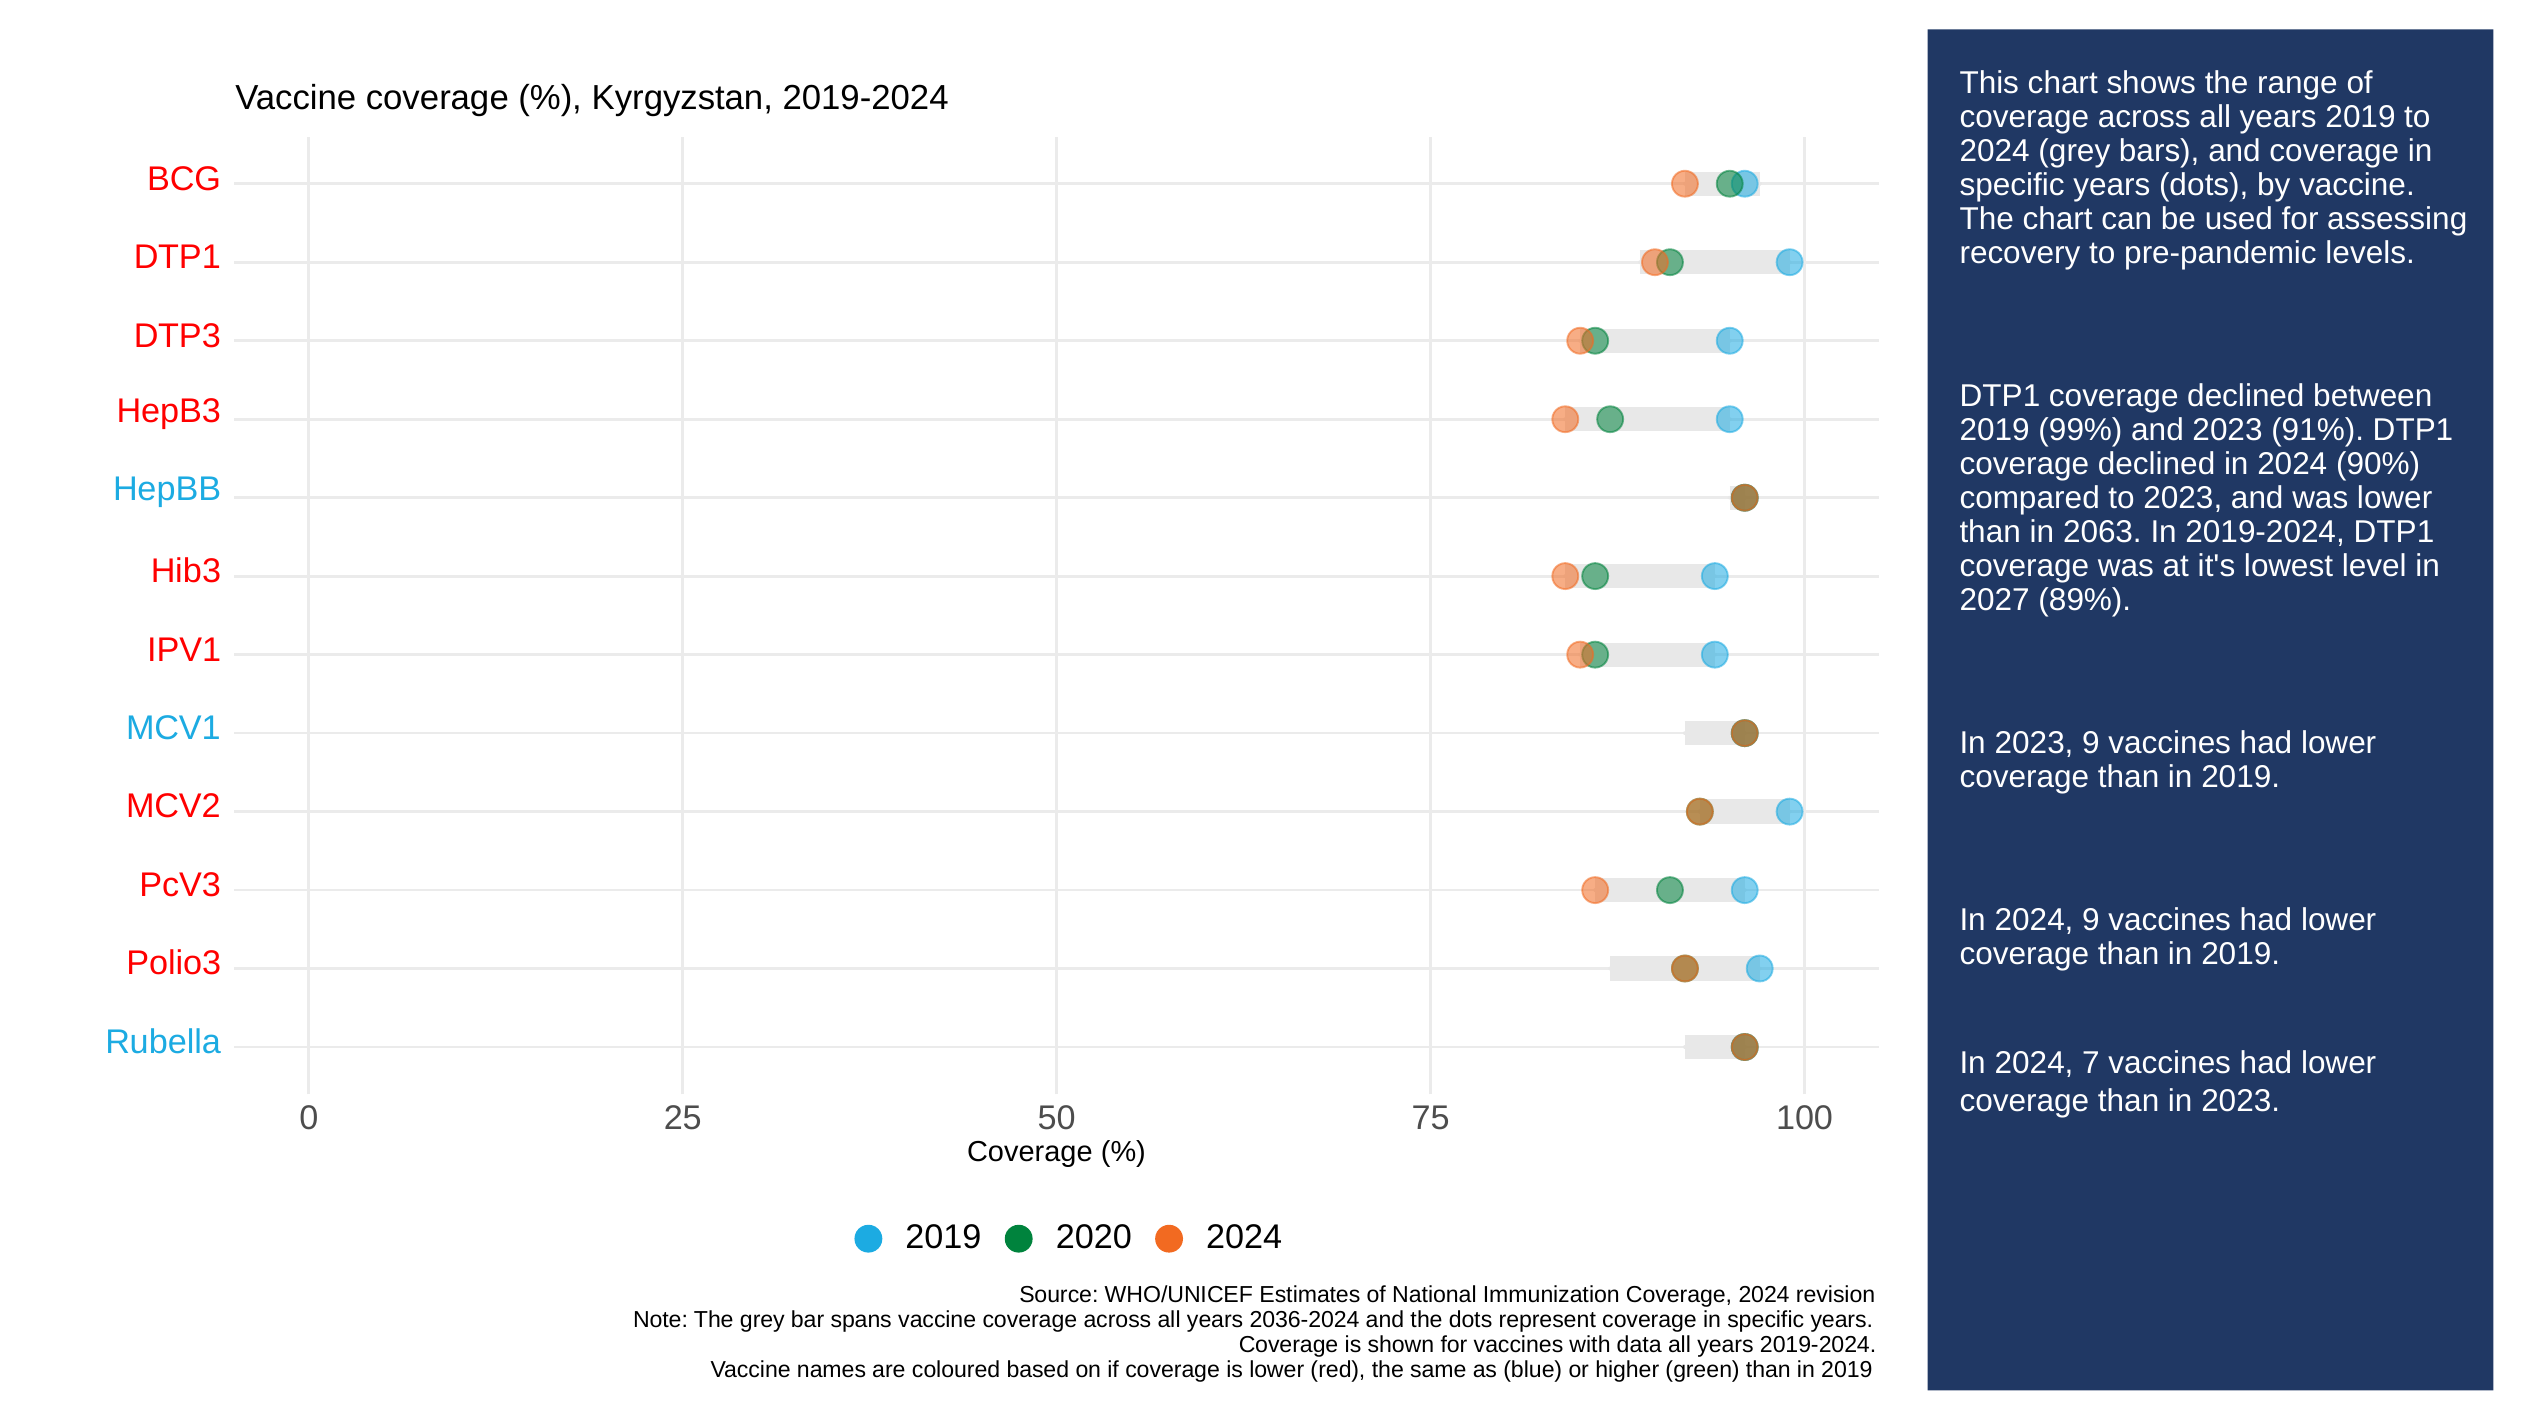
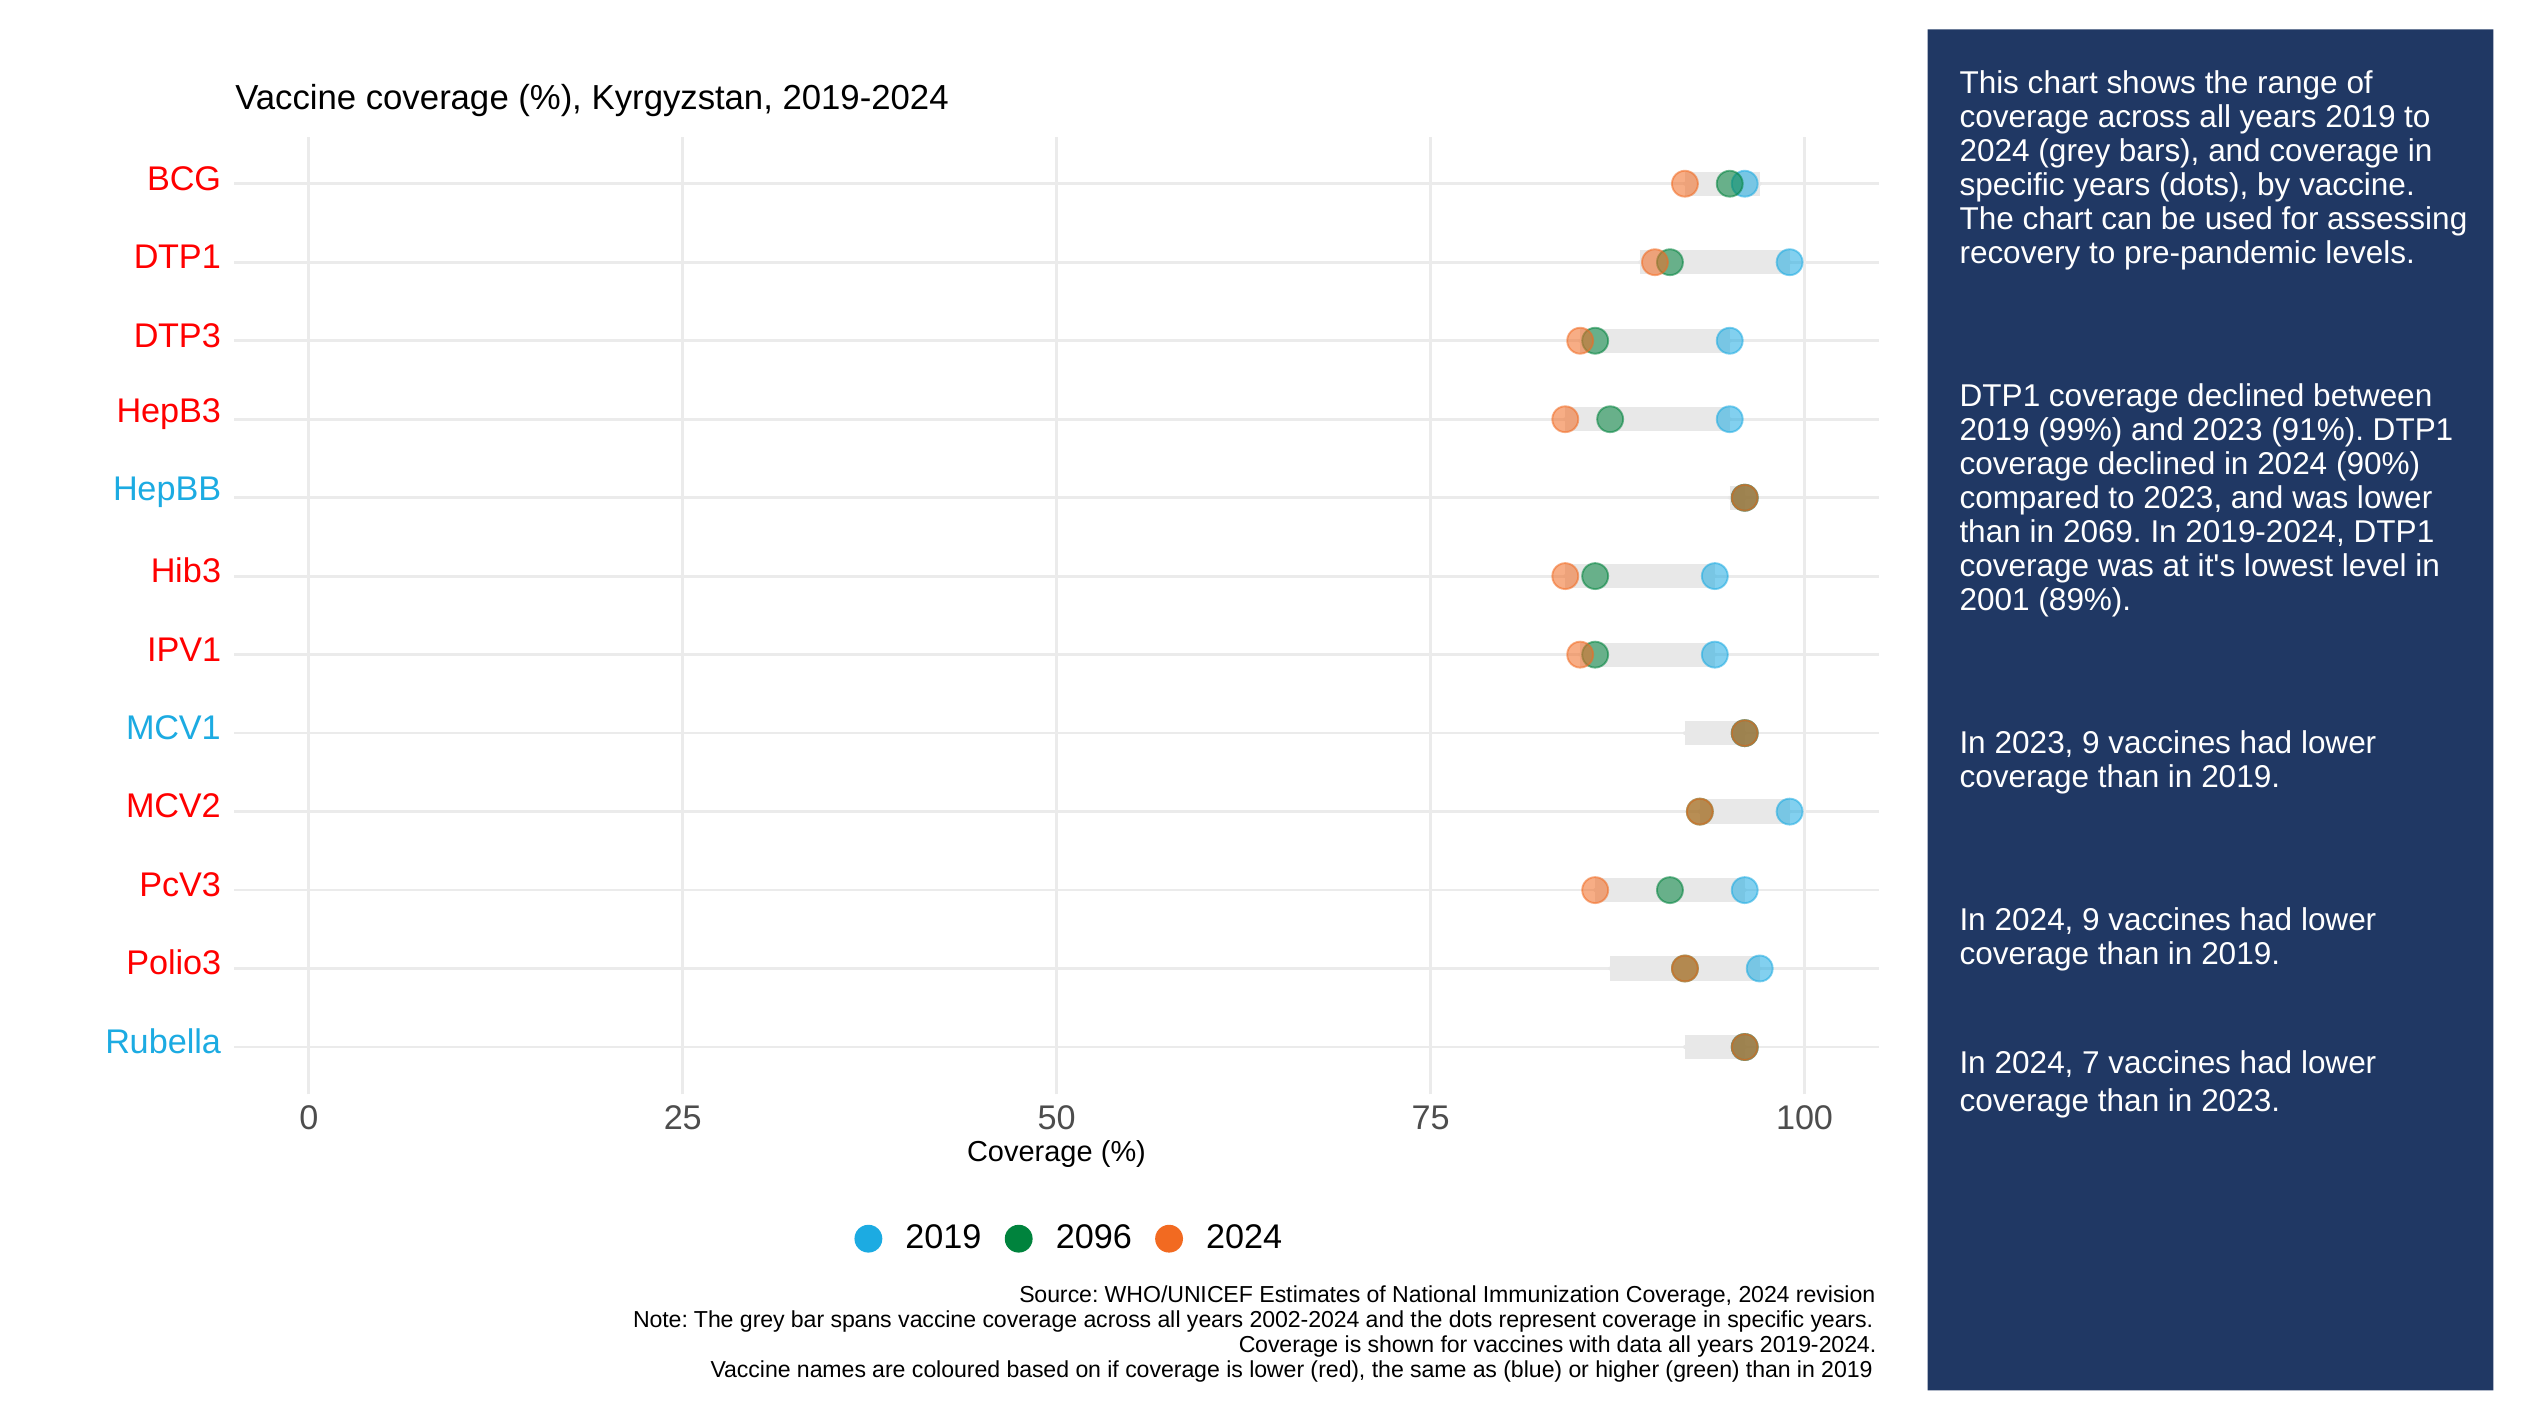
2063: 2063 -> 2069
2027: 2027 -> 2001
2020: 2020 -> 2096
2036-2024: 2036-2024 -> 2002-2024
